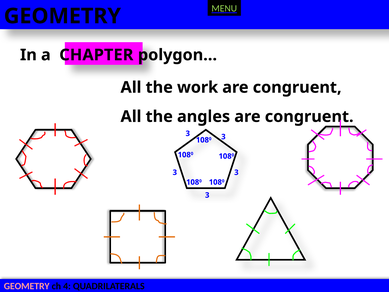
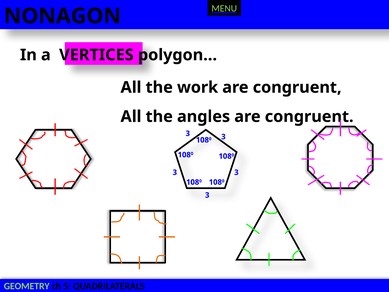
GEOMETRY at (62, 16): GEOMETRY -> NONAGON
CHAPTER: CHAPTER -> VERTICES
GEOMETRY at (27, 286) colour: pink -> light green
4: 4 -> 5
